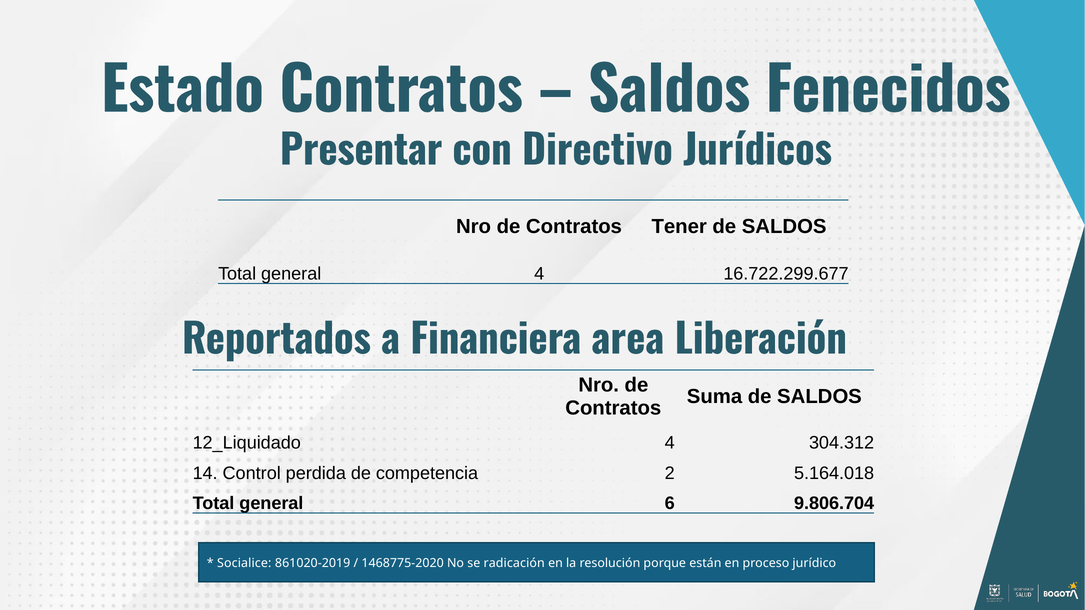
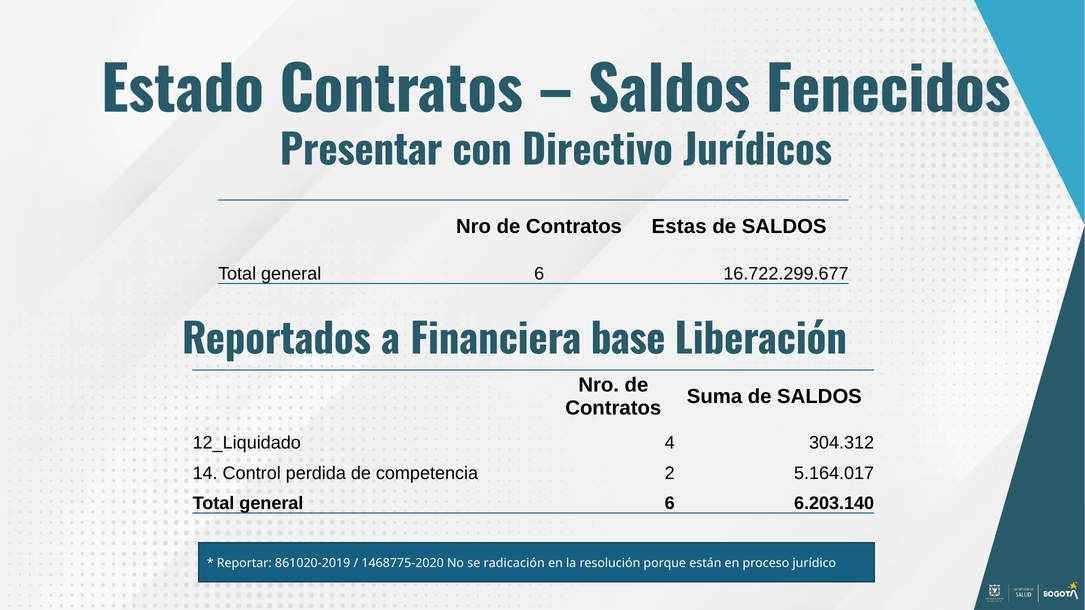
Tener: Tener -> Estas
4 at (539, 274): 4 -> 6
area: area -> base
5.164.018: 5.164.018 -> 5.164.017
9.806.704: 9.806.704 -> 6.203.140
Socialice: Socialice -> Reportar
